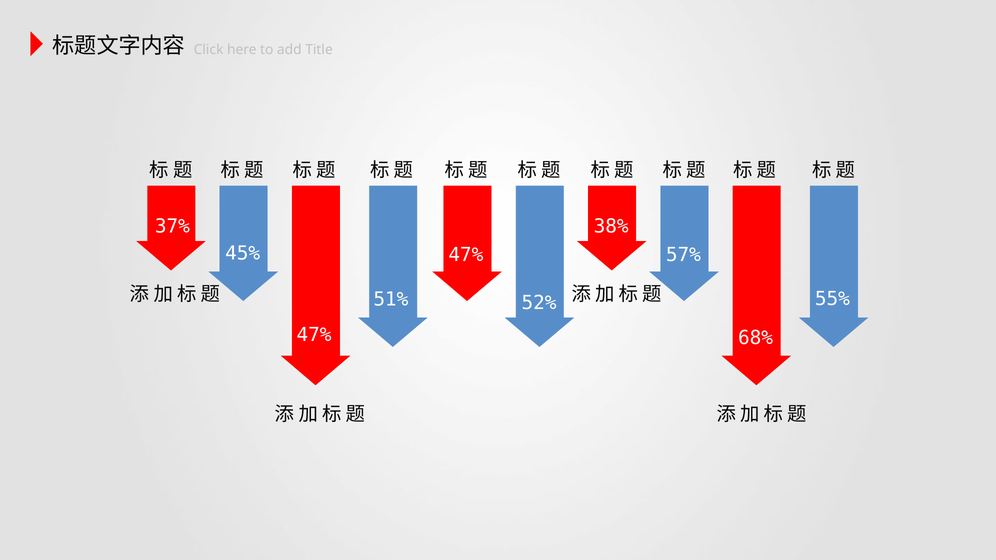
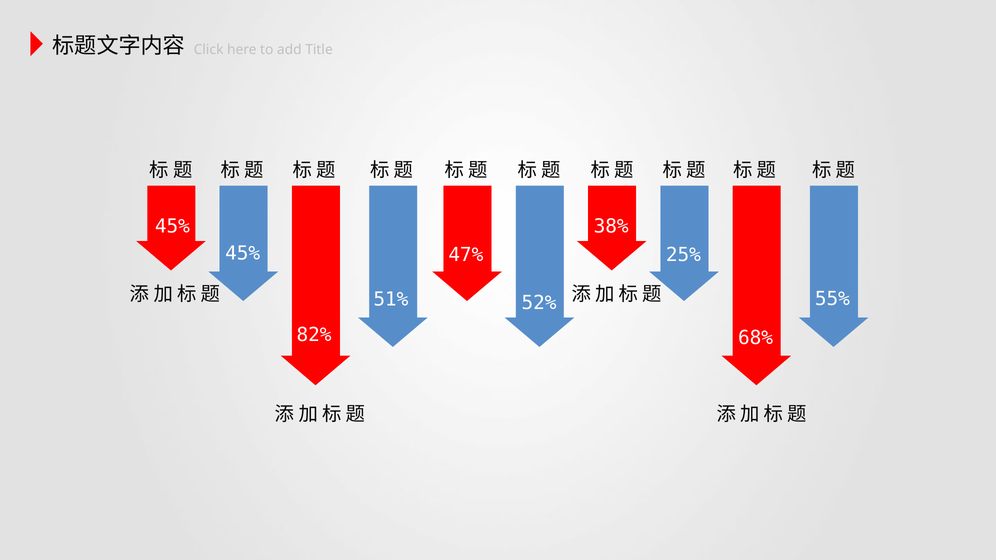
37% at (172, 226): 37% -> 45%
57%: 57% -> 25%
47% at (314, 335): 47% -> 82%
